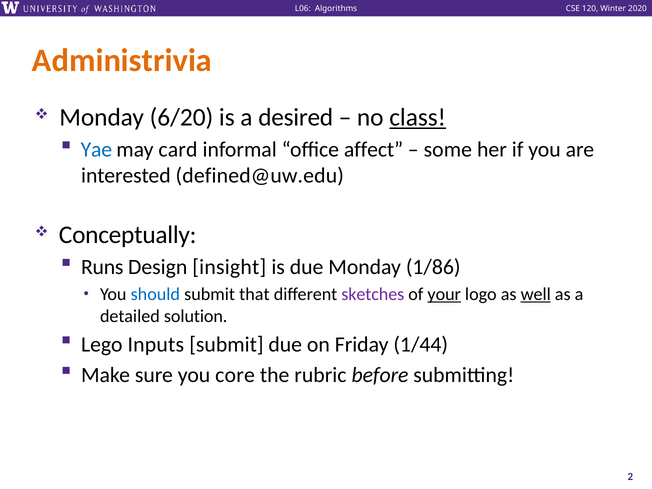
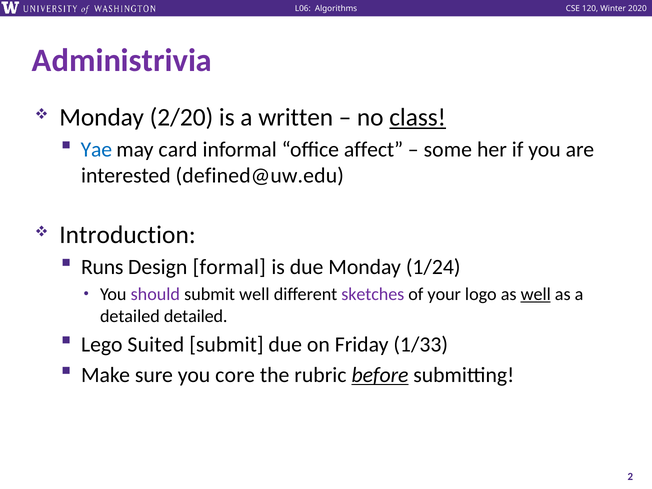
Administrivia colour: orange -> purple
6/20: 6/20 -> 2/20
desired: desired -> written
Conceptually: Conceptually -> Introduction
insight: insight -> formal
1/86: 1/86 -> 1/24
should colour: blue -> purple
submit that: that -> well
your underline: present -> none
detailed solution: solution -> detailed
Inputs: Inputs -> Suited
1/44: 1/44 -> 1/33
before underline: none -> present
